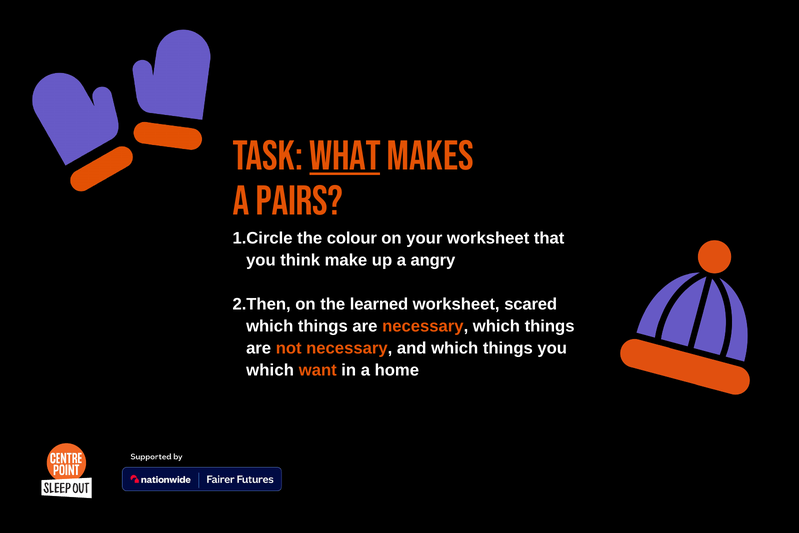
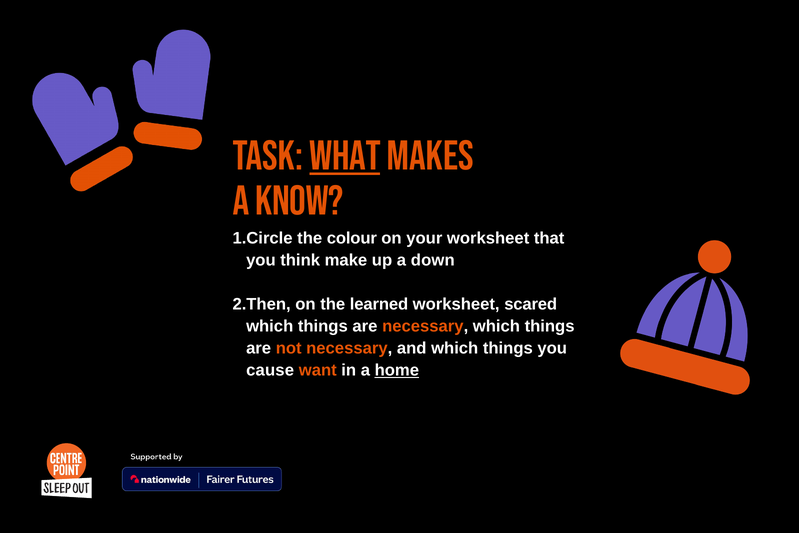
pairs: pairs -> know
angry: angry -> down
which at (270, 370): which -> cause
home underline: none -> present
